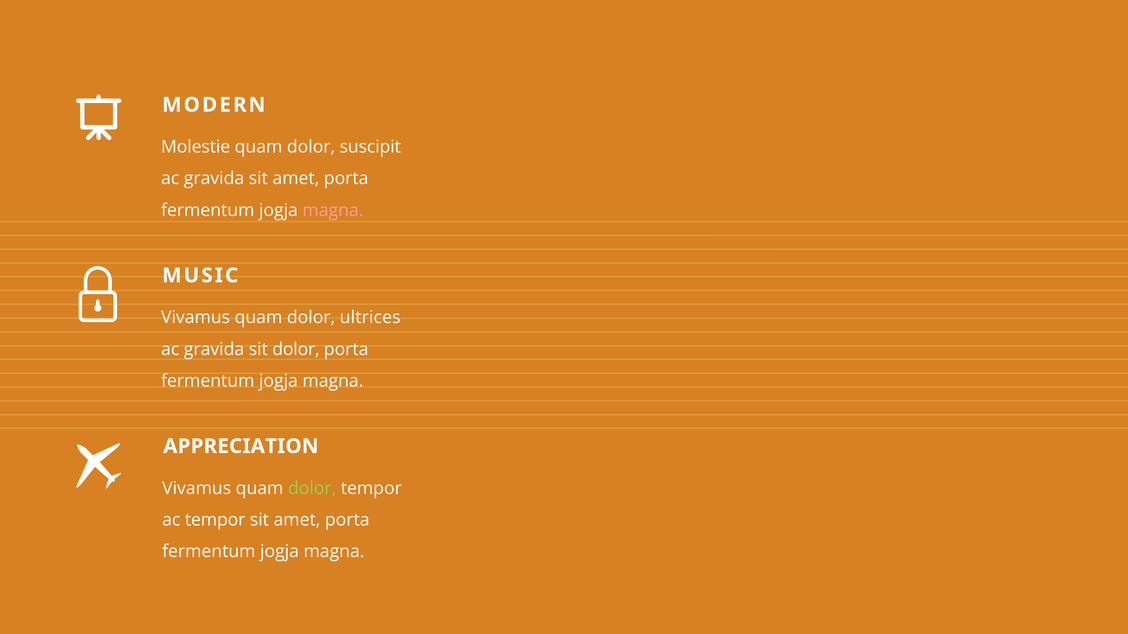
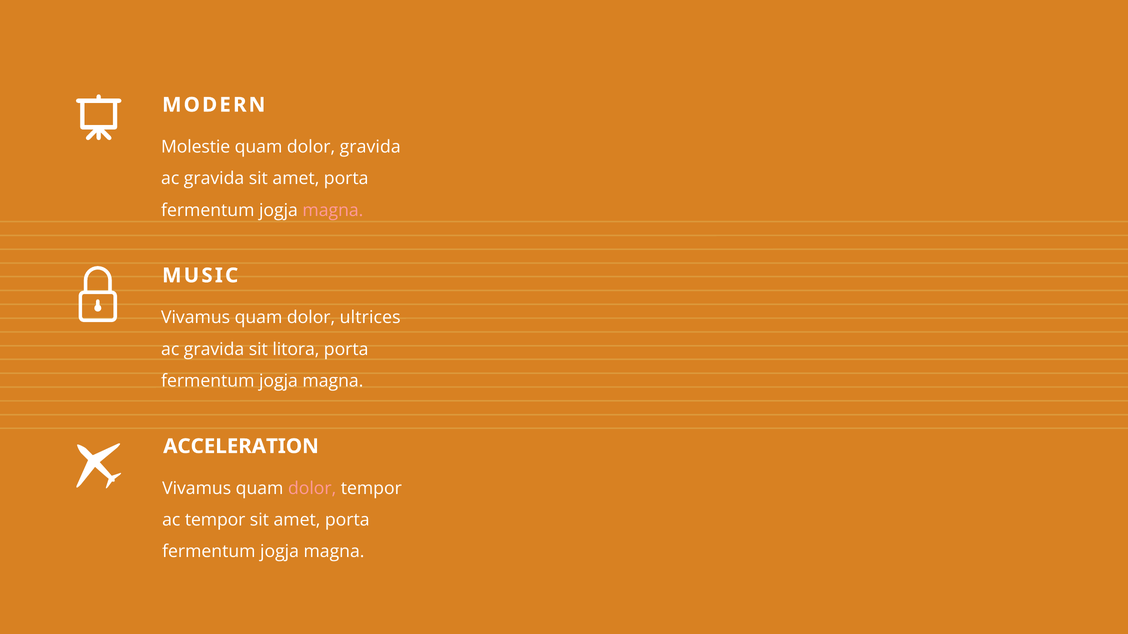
dolor suscipit: suscipit -> gravida
sit dolor: dolor -> litora
APPRECIATION: APPRECIATION -> ACCELERATION
dolor at (312, 489) colour: light green -> pink
